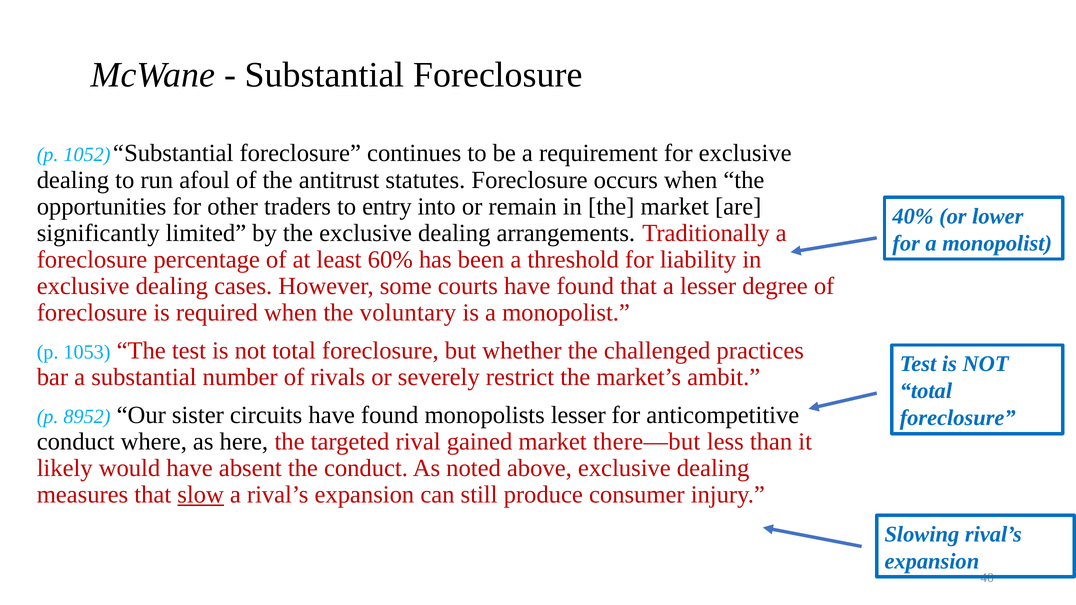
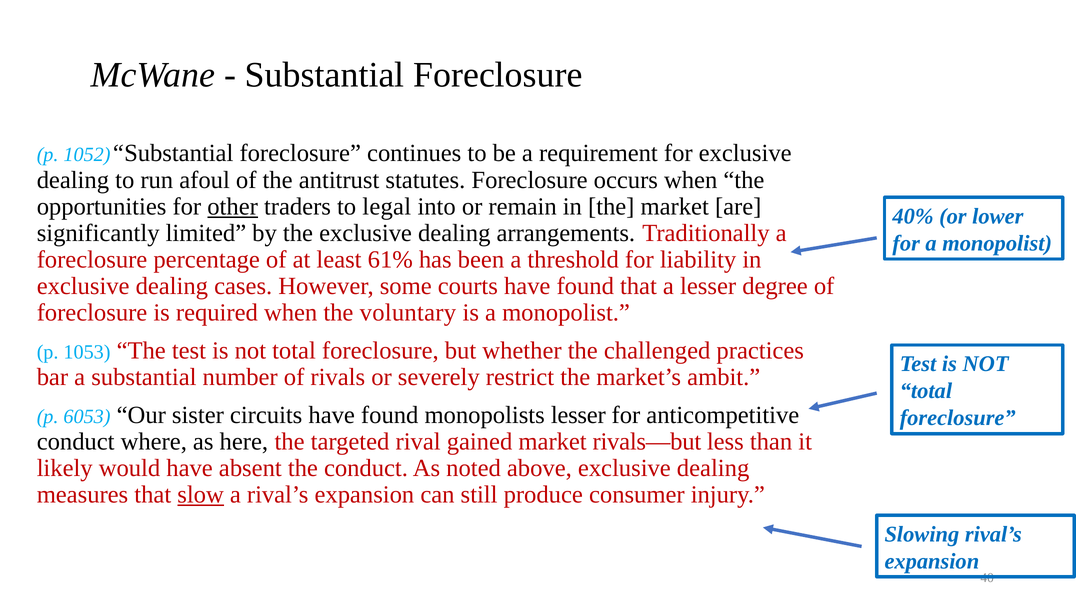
other underline: none -> present
entry: entry -> legal
60%: 60% -> 61%
8952: 8952 -> 6053
there—but: there—but -> rivals—but
